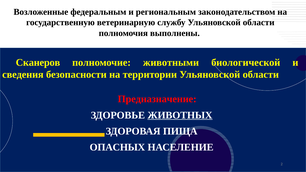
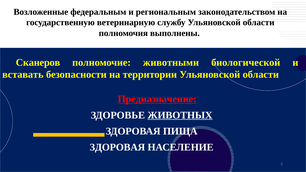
сведения: сведения -> вставать
Предназначение underline: none -> present
ОПАСНЫХ at (117, 147): ОПАСНЫХ -> ЗДОРОВАЯ
